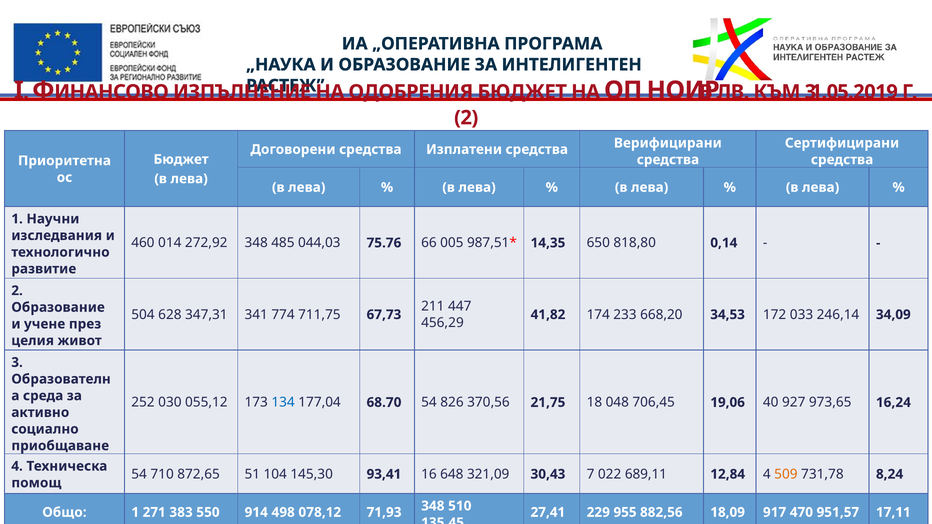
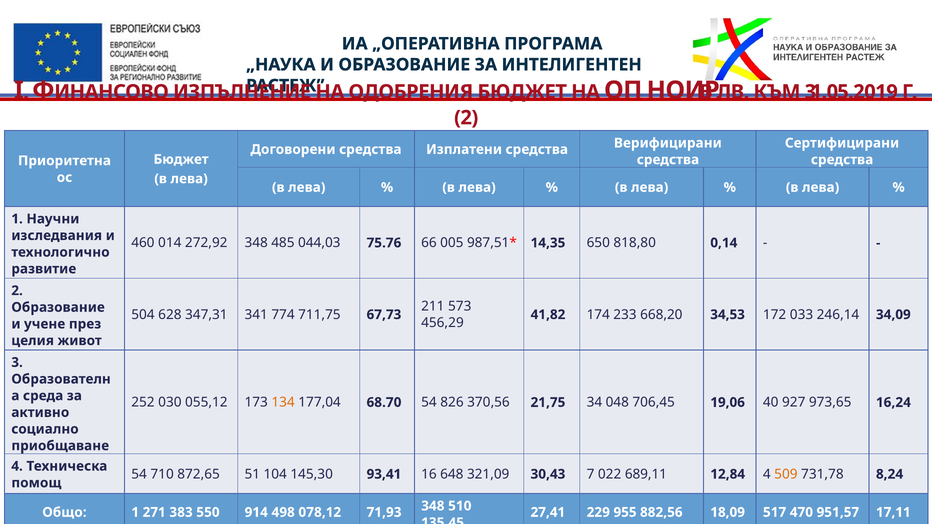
447: 447 -> 573
134 colour: blue -> orange
18: 18 -> 34
917: 917 -> 517
